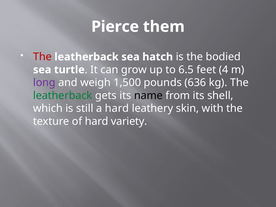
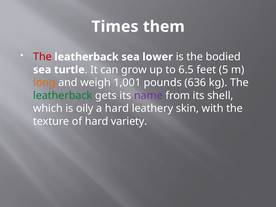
Pierce: Pierce -> Times
hatch: hatch -> lower
4: 4 -> 5
long colour: purple -> orange
1,500: 1,500 -> 1,001
name colour: black -> purple
still: still -> oily
